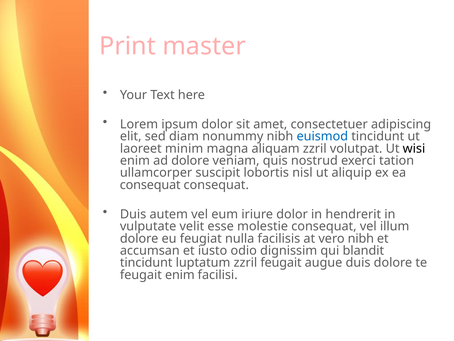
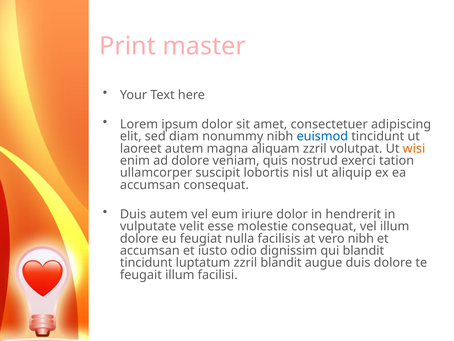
laoreet minim: minim -> autem
wisi colour: black -> orange
consequat at (150, 185): consequat -> accumsan
zzril feugait: feugait -> blandit
feugait enim: enim -> illum
